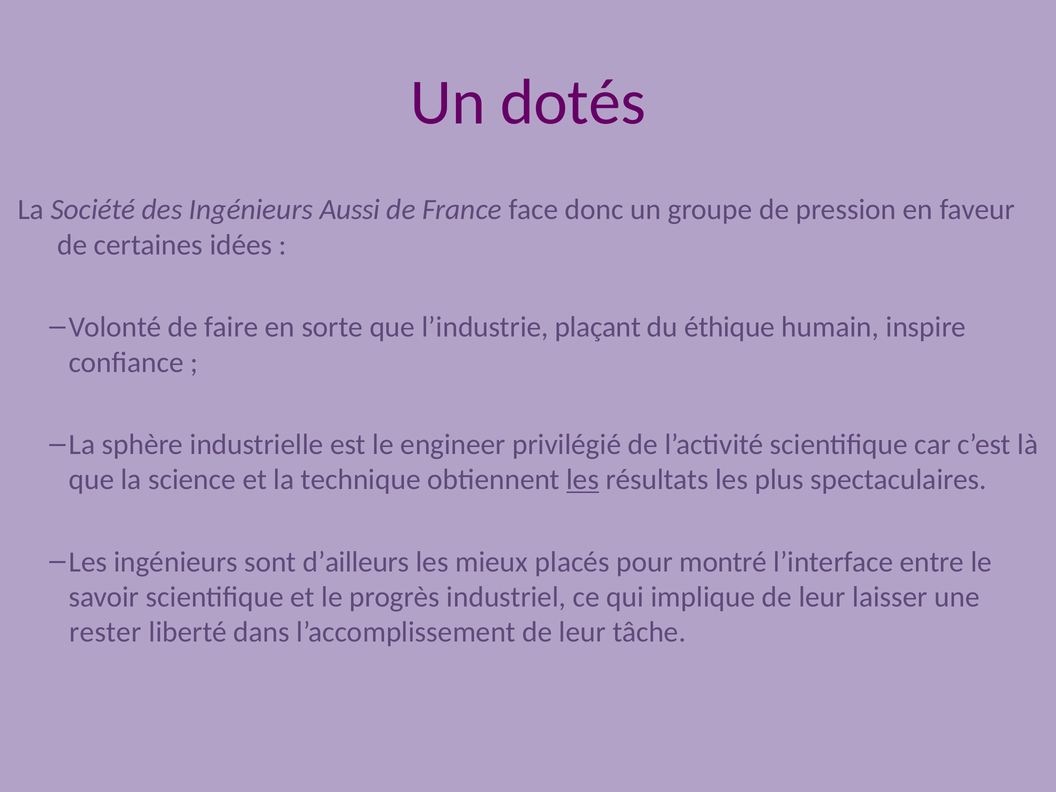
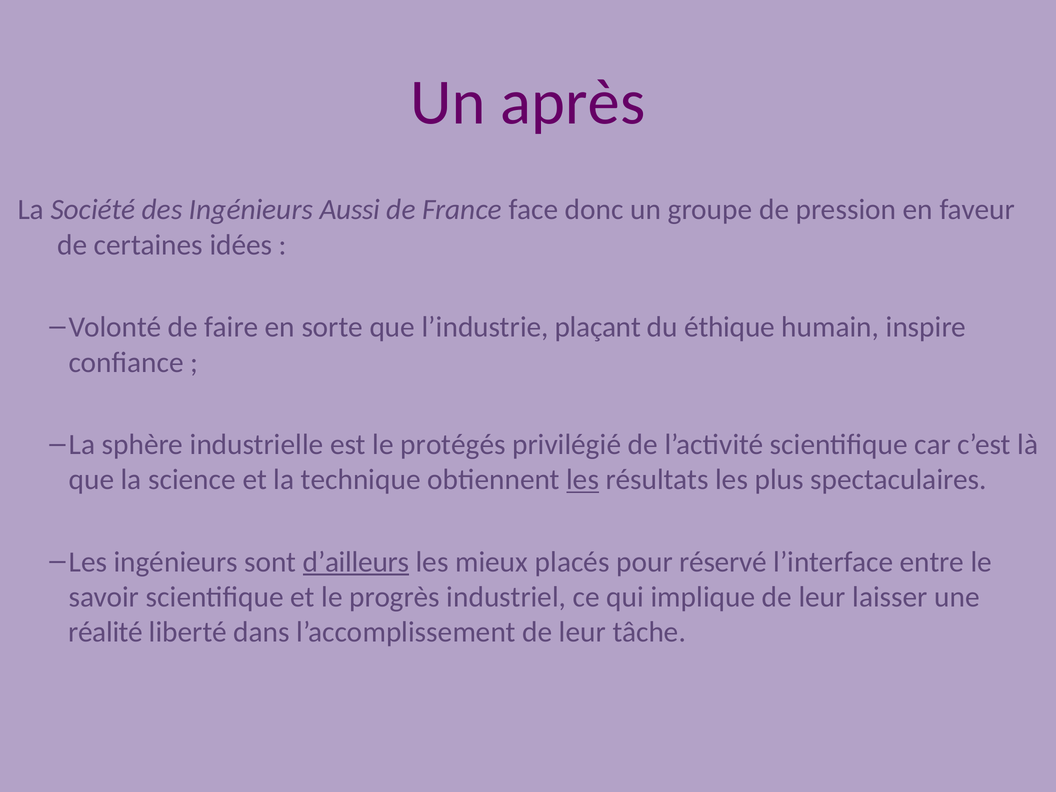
dotés: dotés -> après
engineer: engineer -> protégés
d’ailleurs underline: none -> present
montré: montré -> réservé
rester: rester -> réalité
